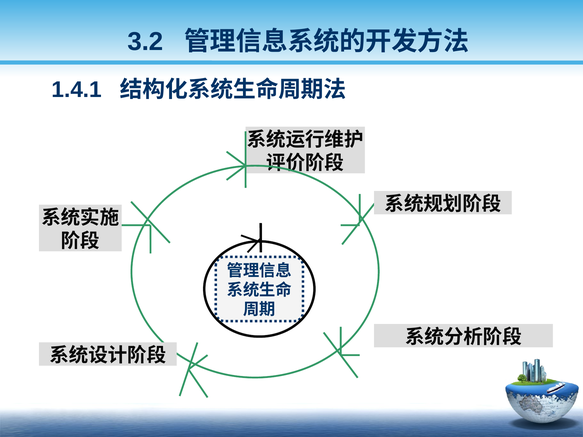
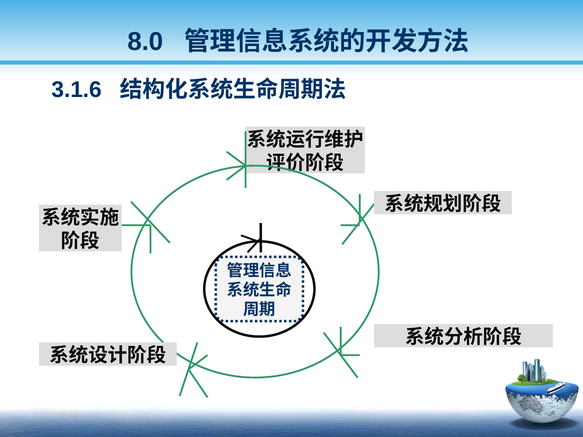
3.2: 3.2 -> 8.0
1.4.1: 1.4.1 -> 3.1.6
